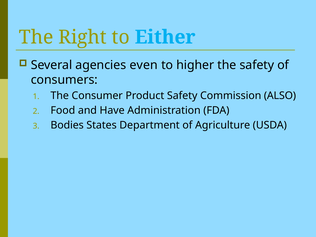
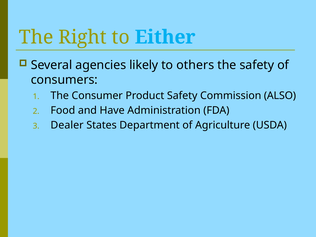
even: even -> likely
higher: higher -> others
Bodies: Bodies -> Dealer
